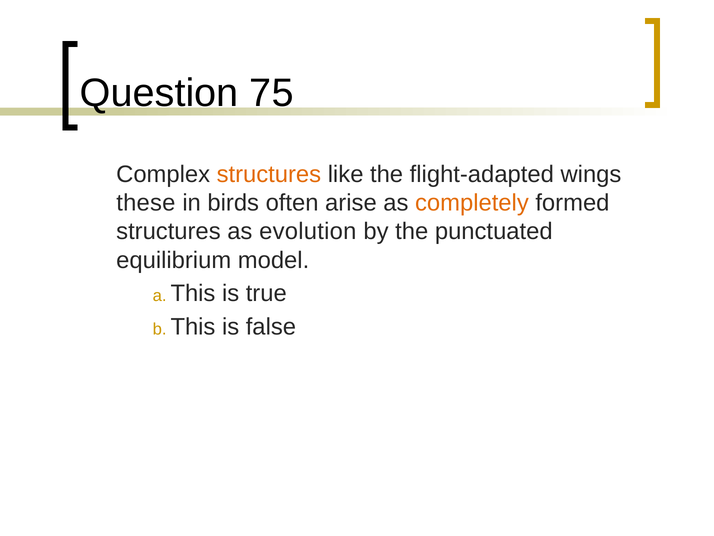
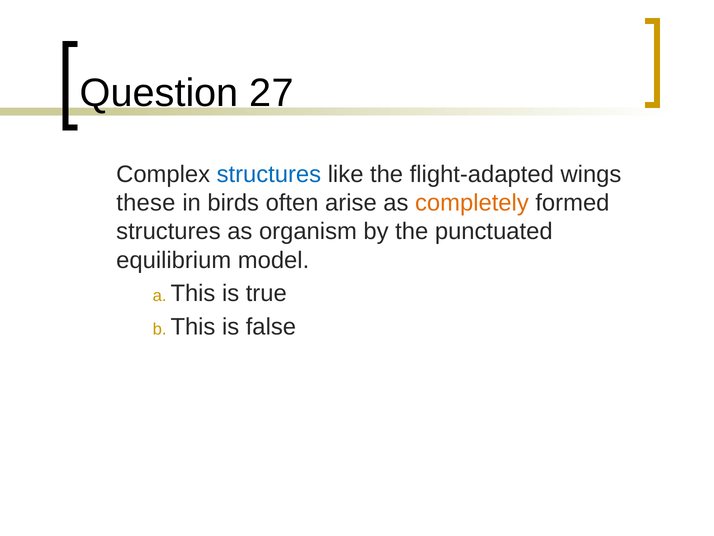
75: 75 -> 27
structures at (269, 174) colour: orange -> blue
evolution: evolution -> organism
